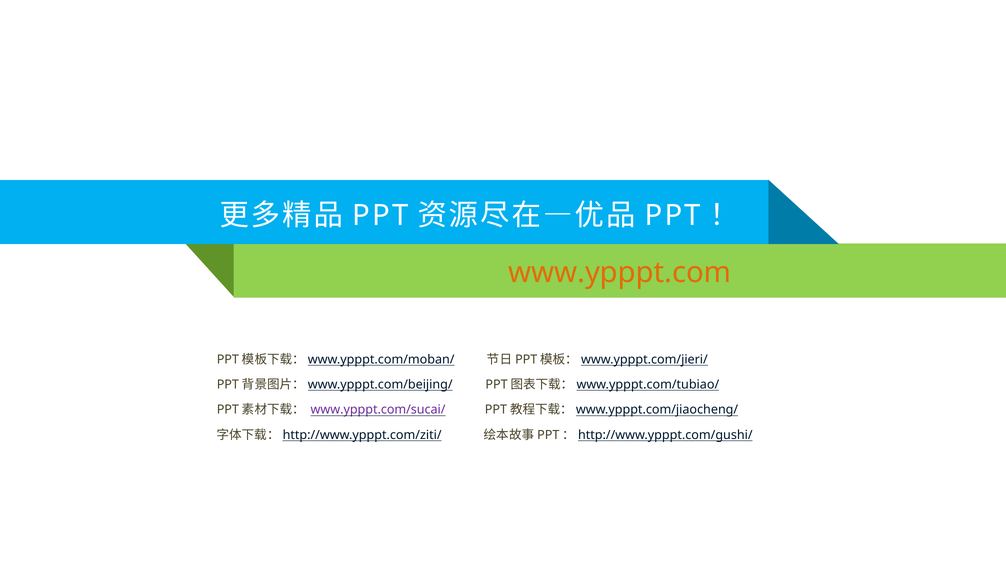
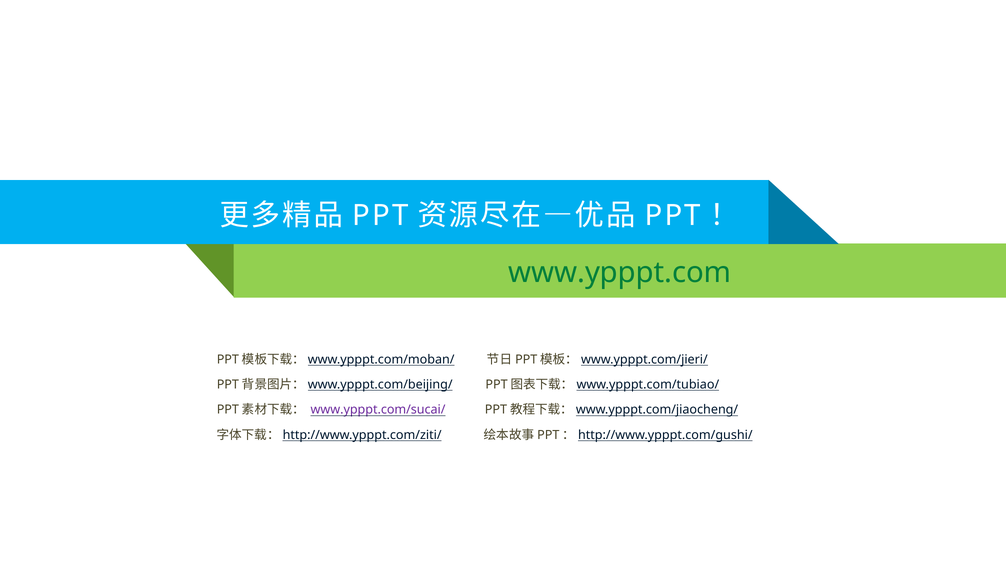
www.ypppt.com colour: orange -> green
